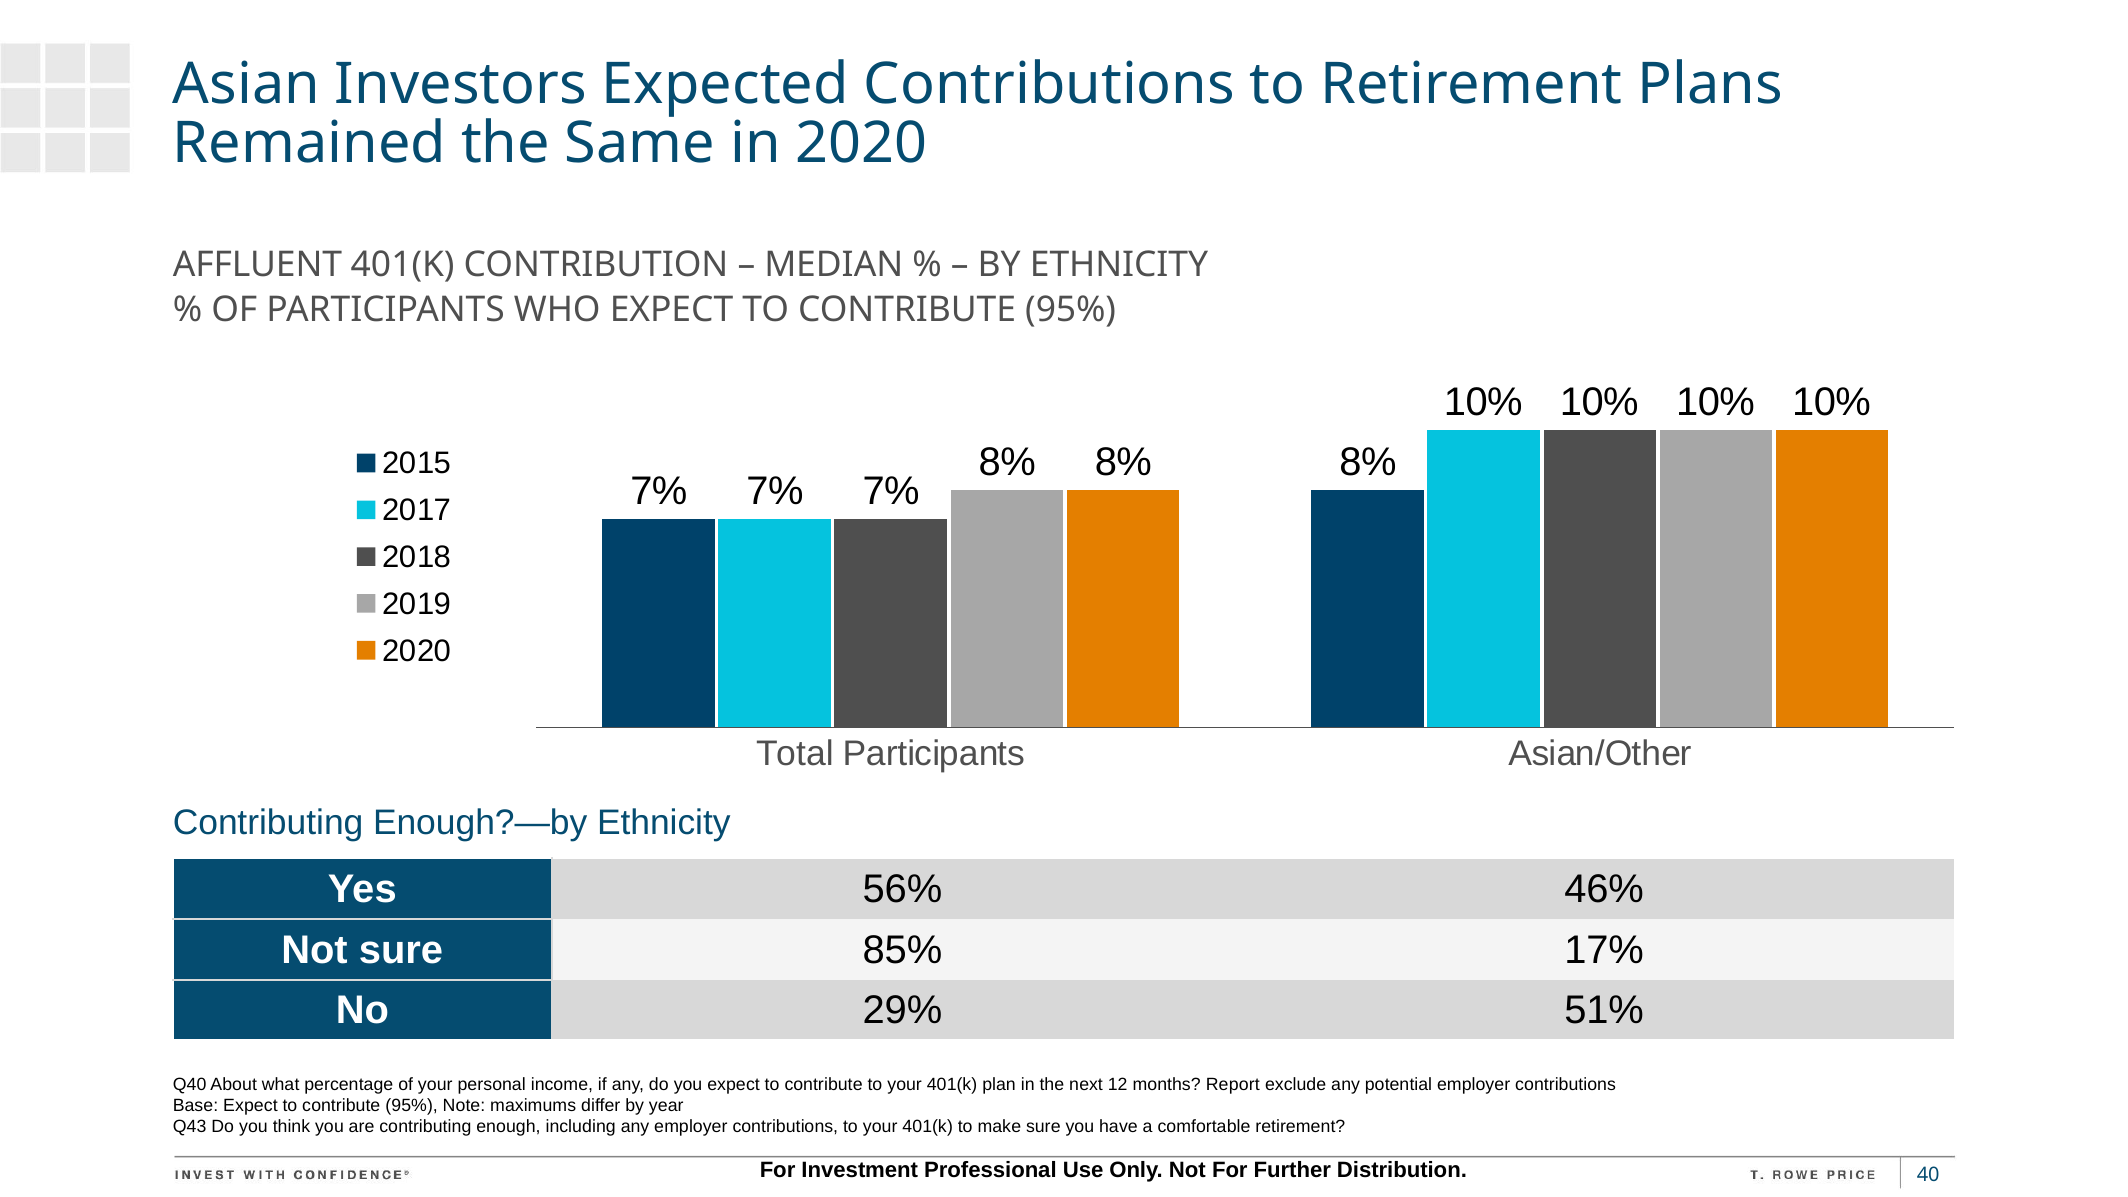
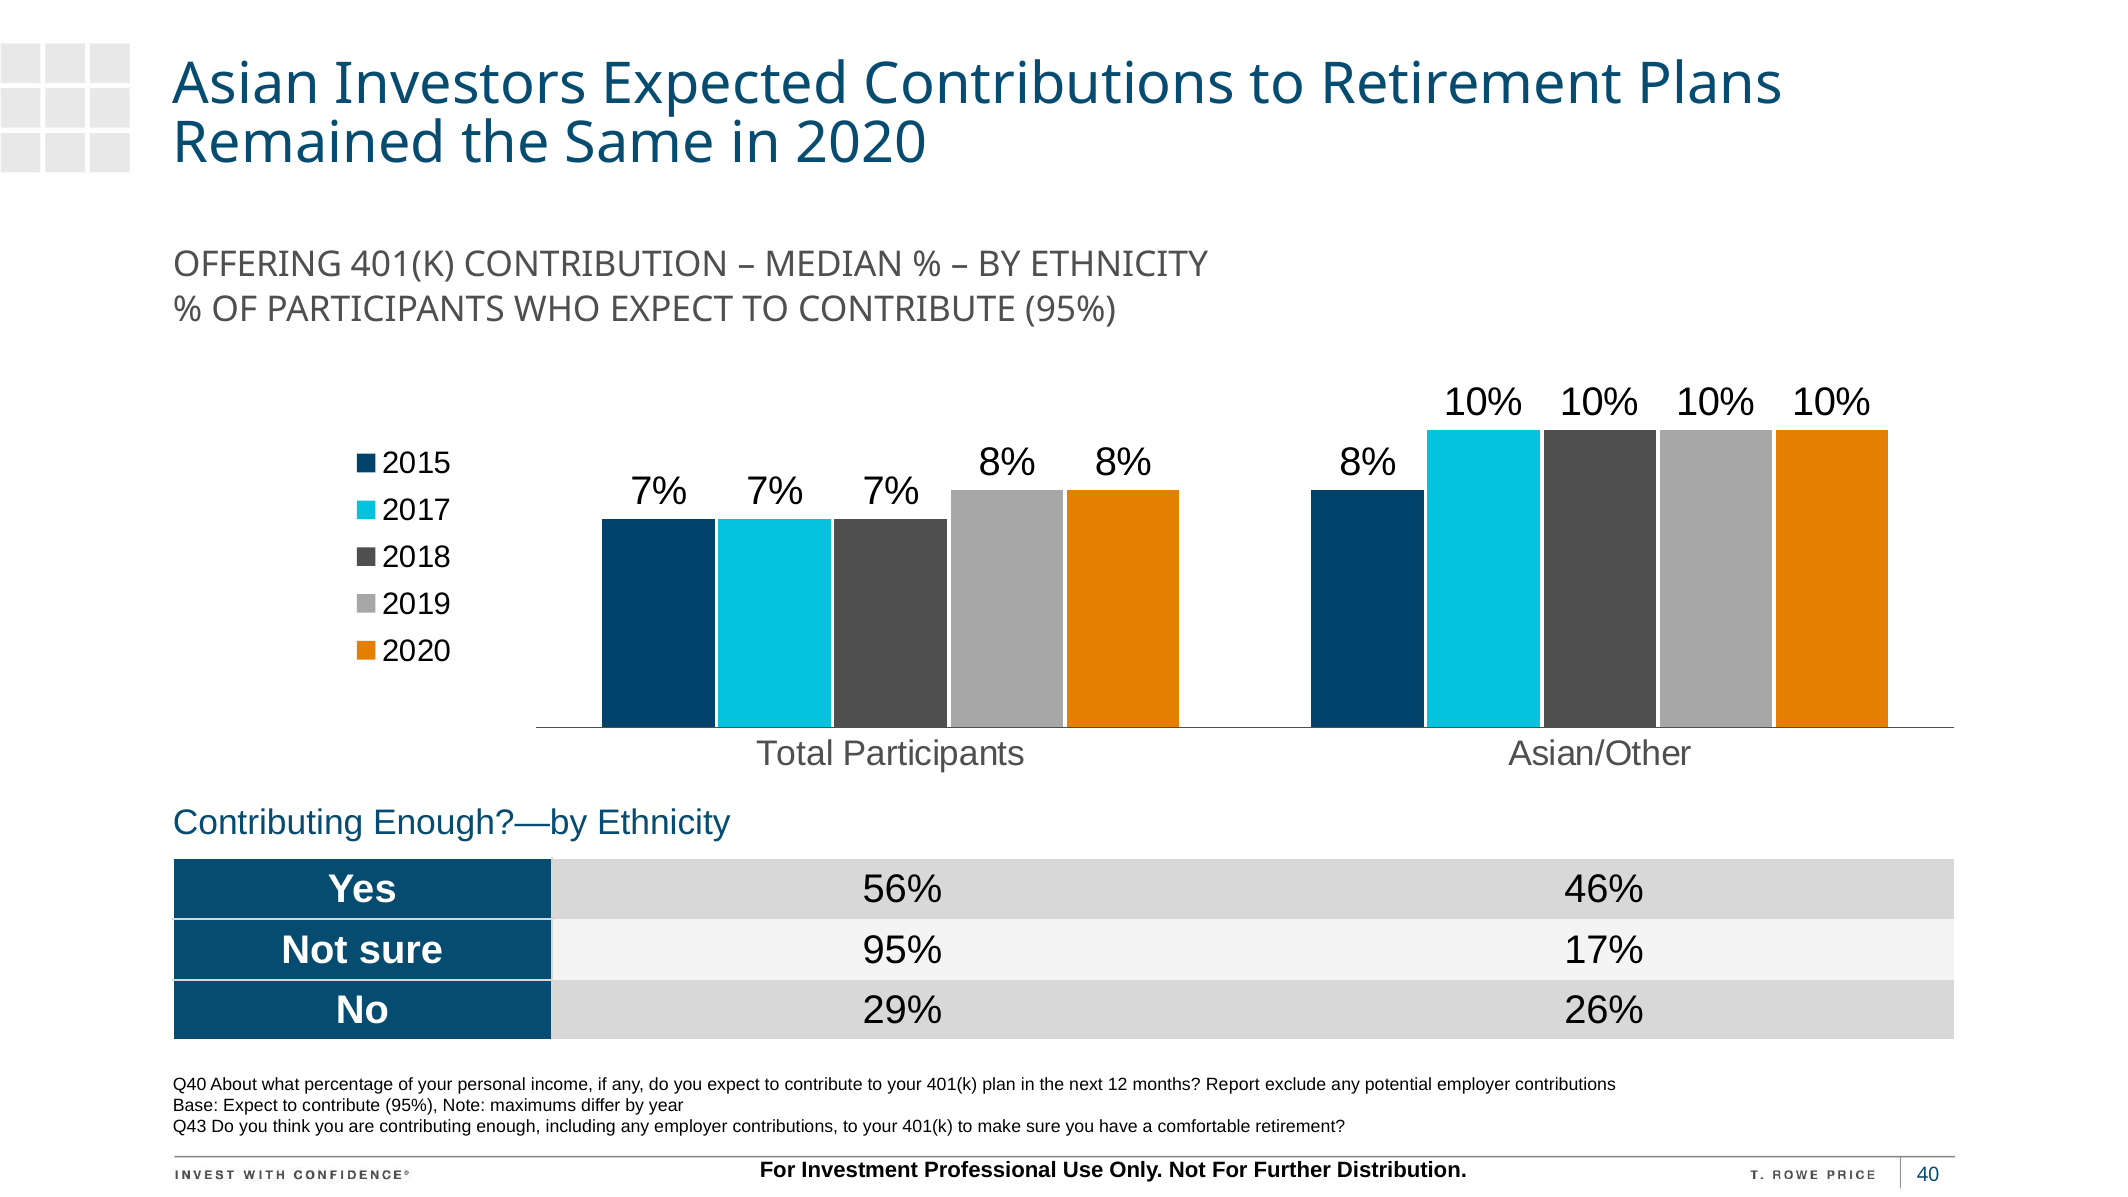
AFFLUENT: AFFLUENT -> OFFERING
sure 85%: 85% -> 95%
51%: 51% -> 26%
